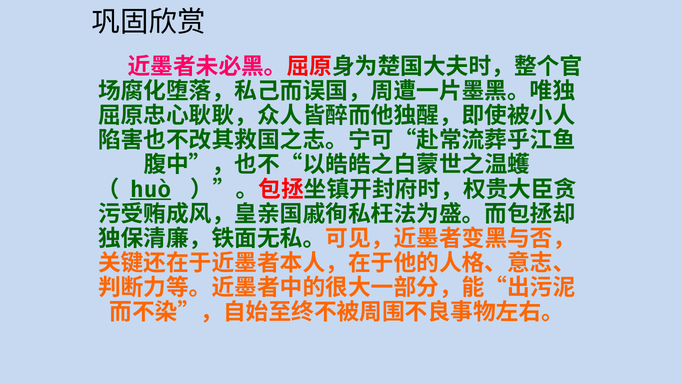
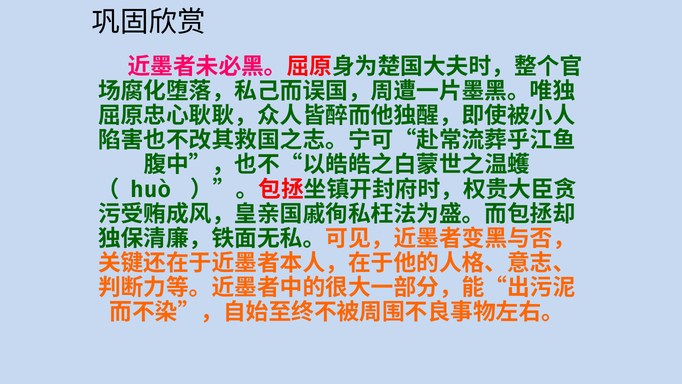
huò underline: present -> none
